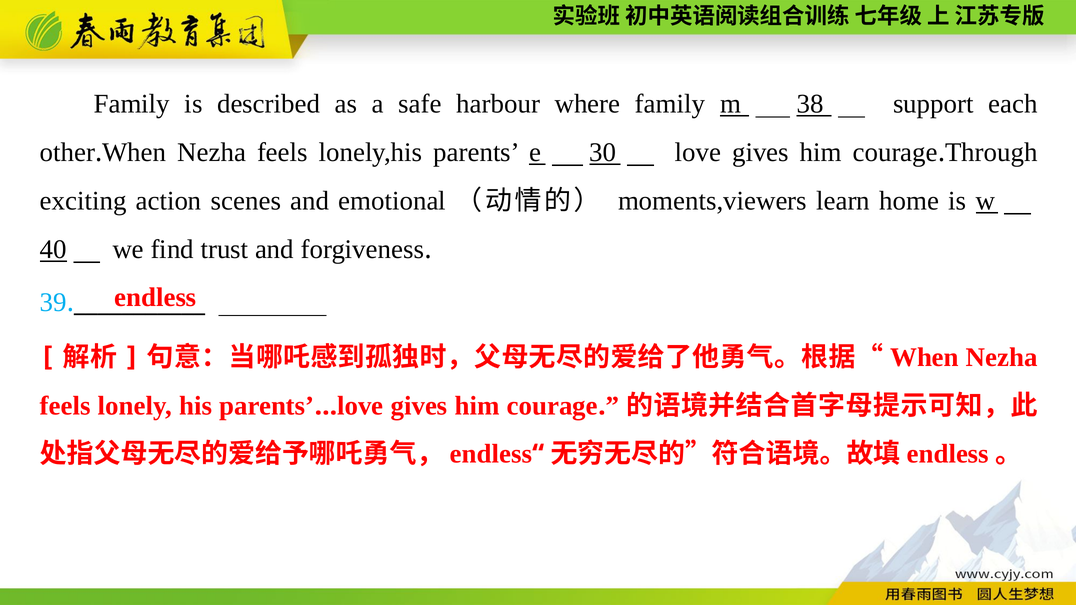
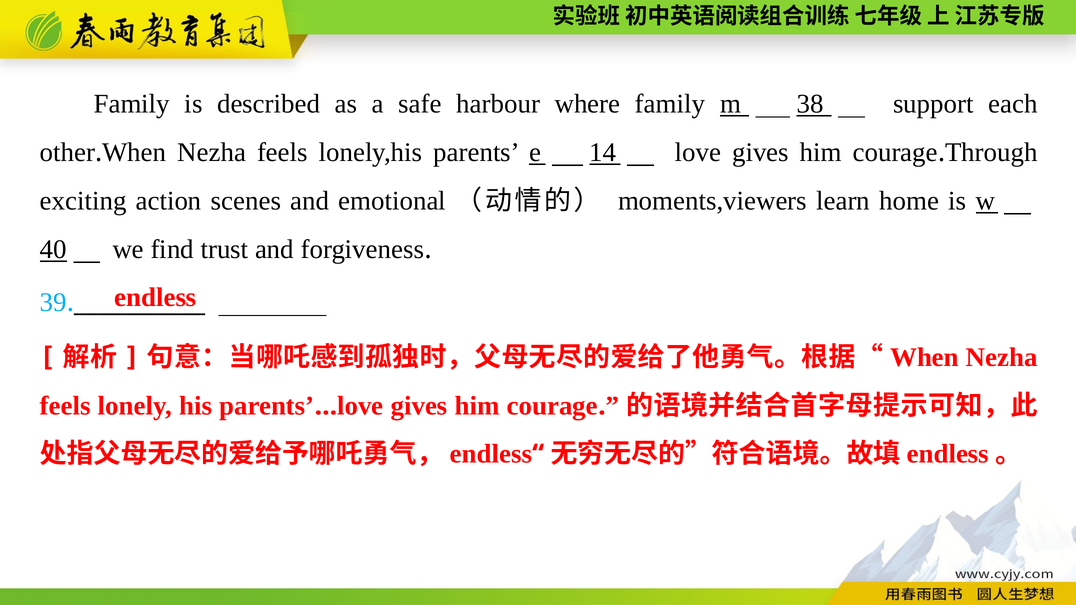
30: 30 -> 14
